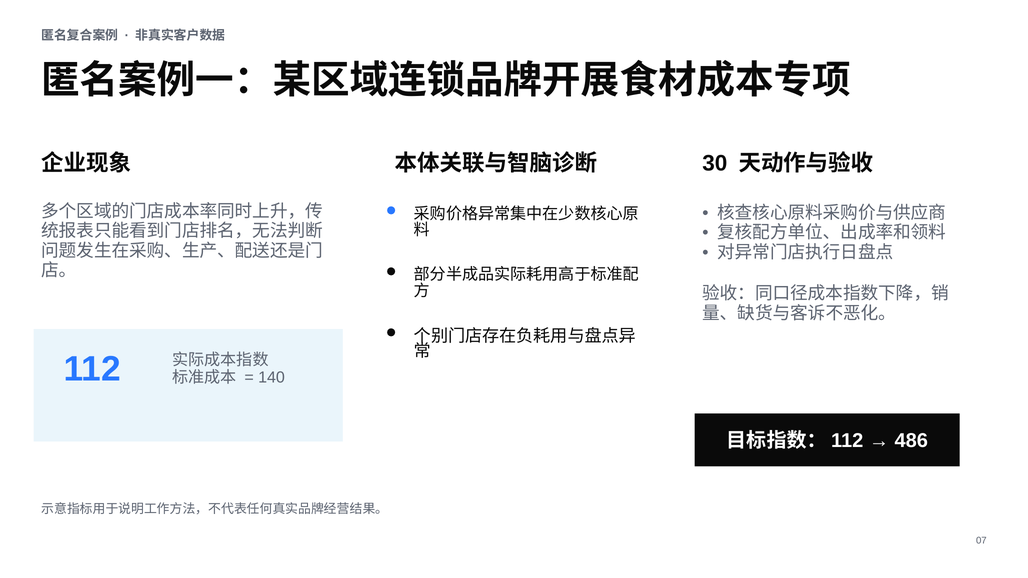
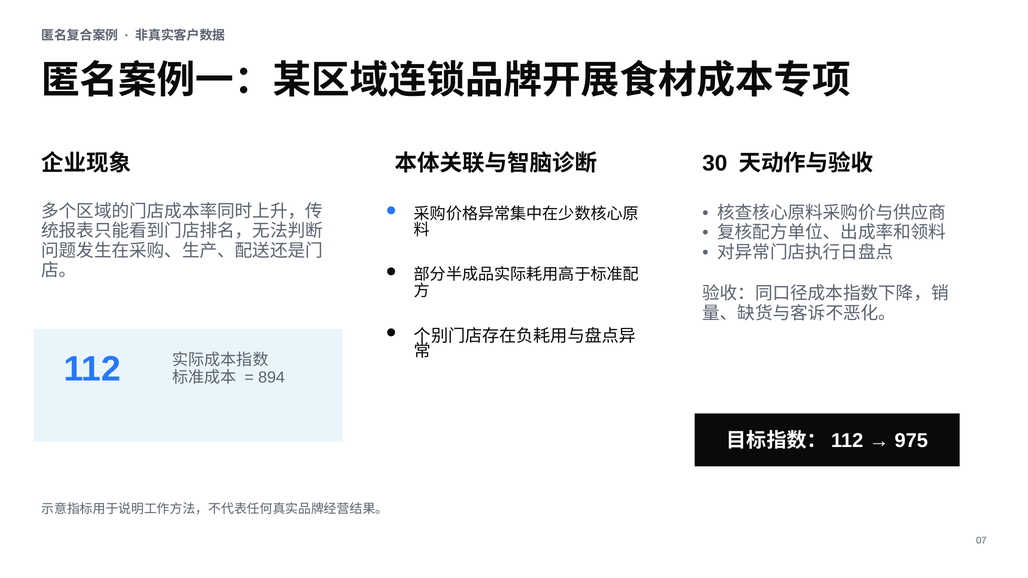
140: 140 -> 894
486: 486 -> 975
